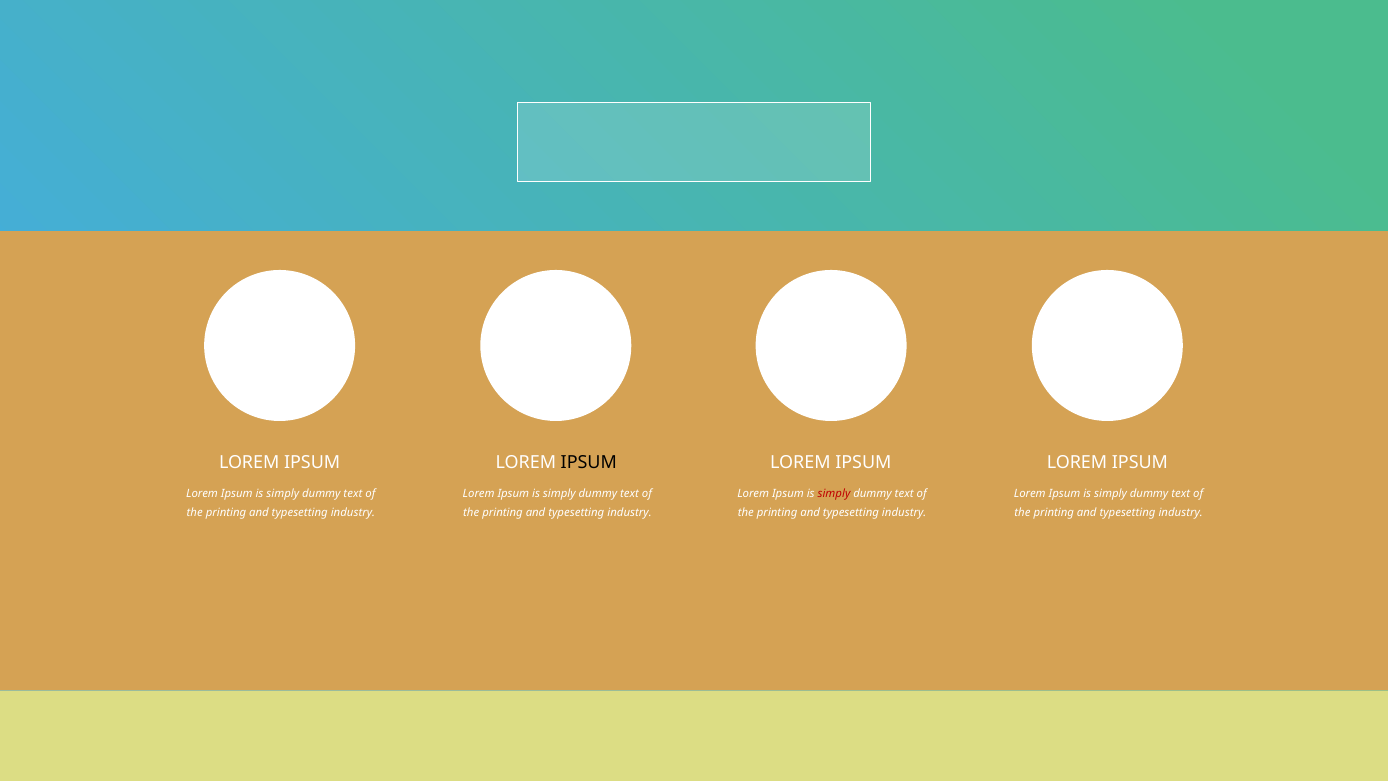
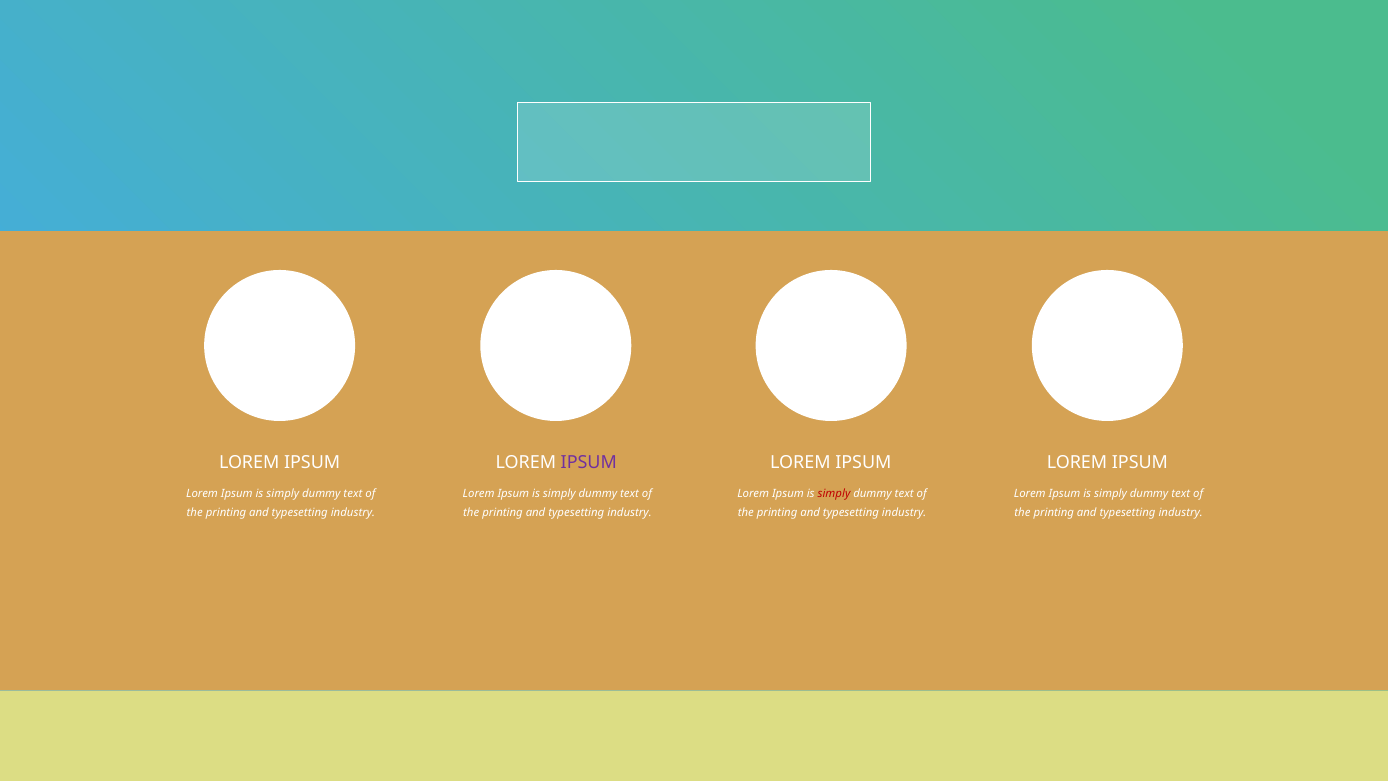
IPSUM at (589, 463) colour: black -> purple
